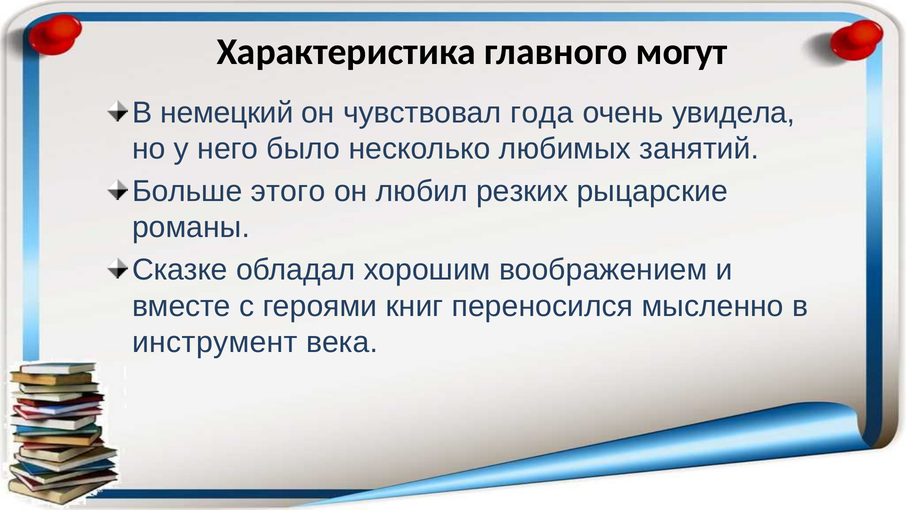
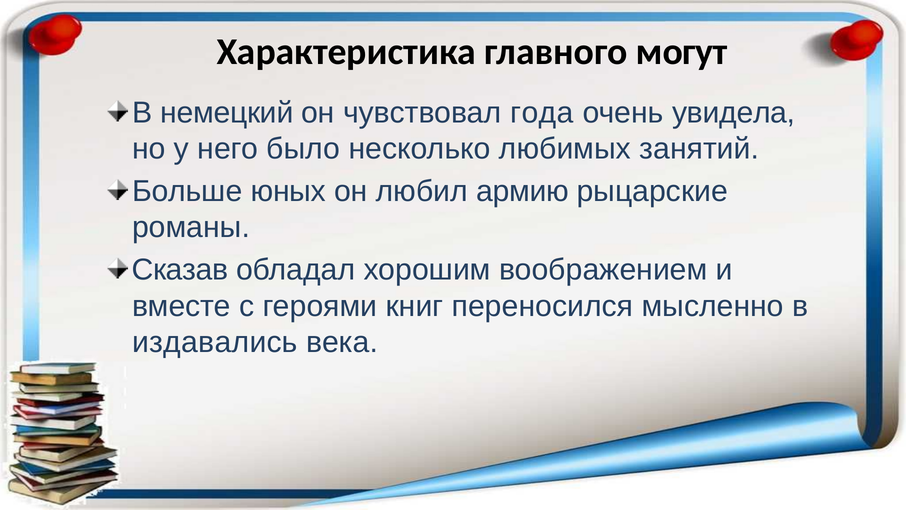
этого: этого -> юных
резких: резких -> армию
Сказке: Сказке -> Сказав
инструмент: инструмент -> издавались
